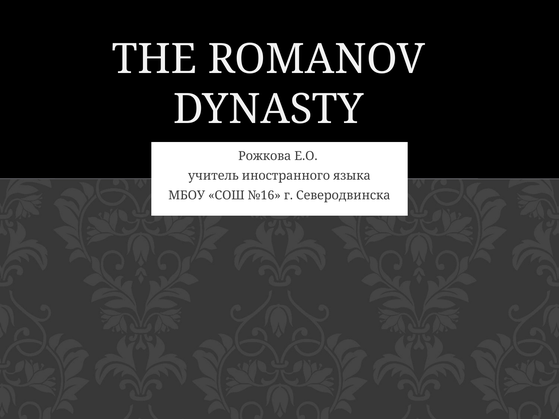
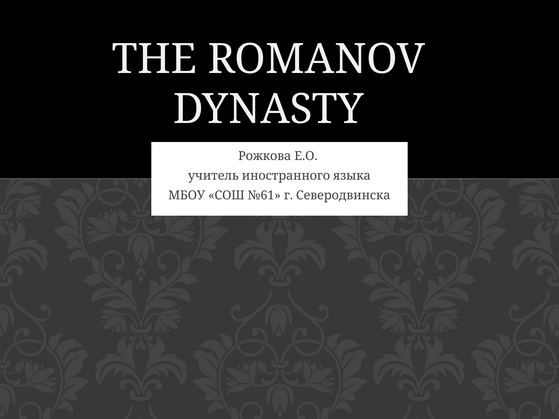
№16: №16 -> №61
